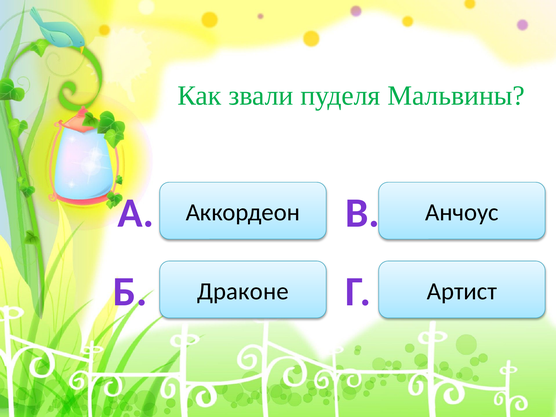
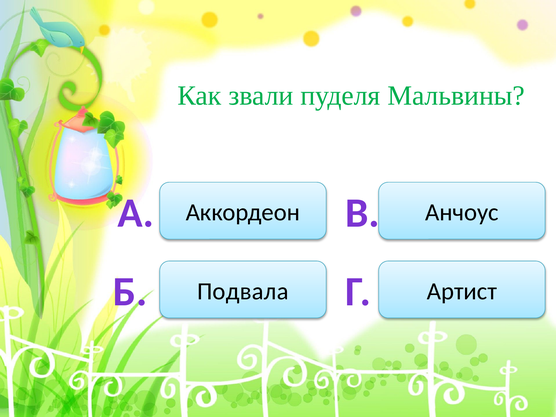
Драконе: Драконе -> Подвала
